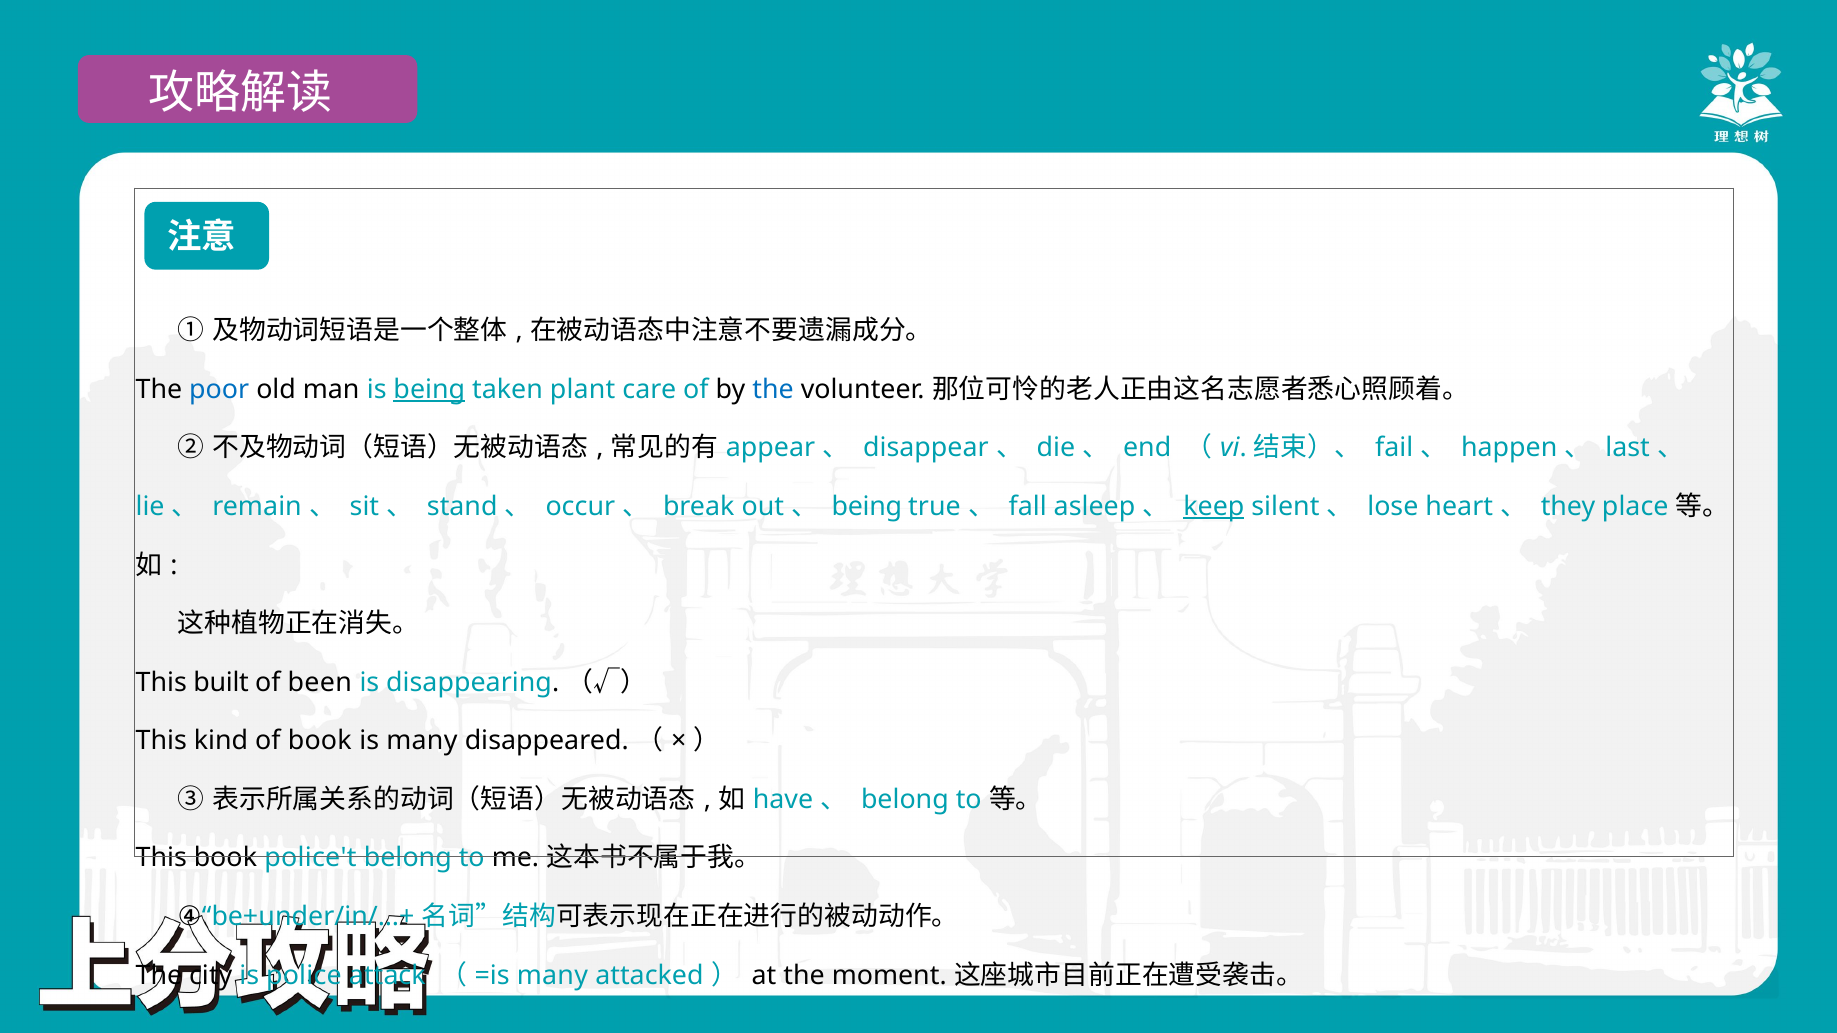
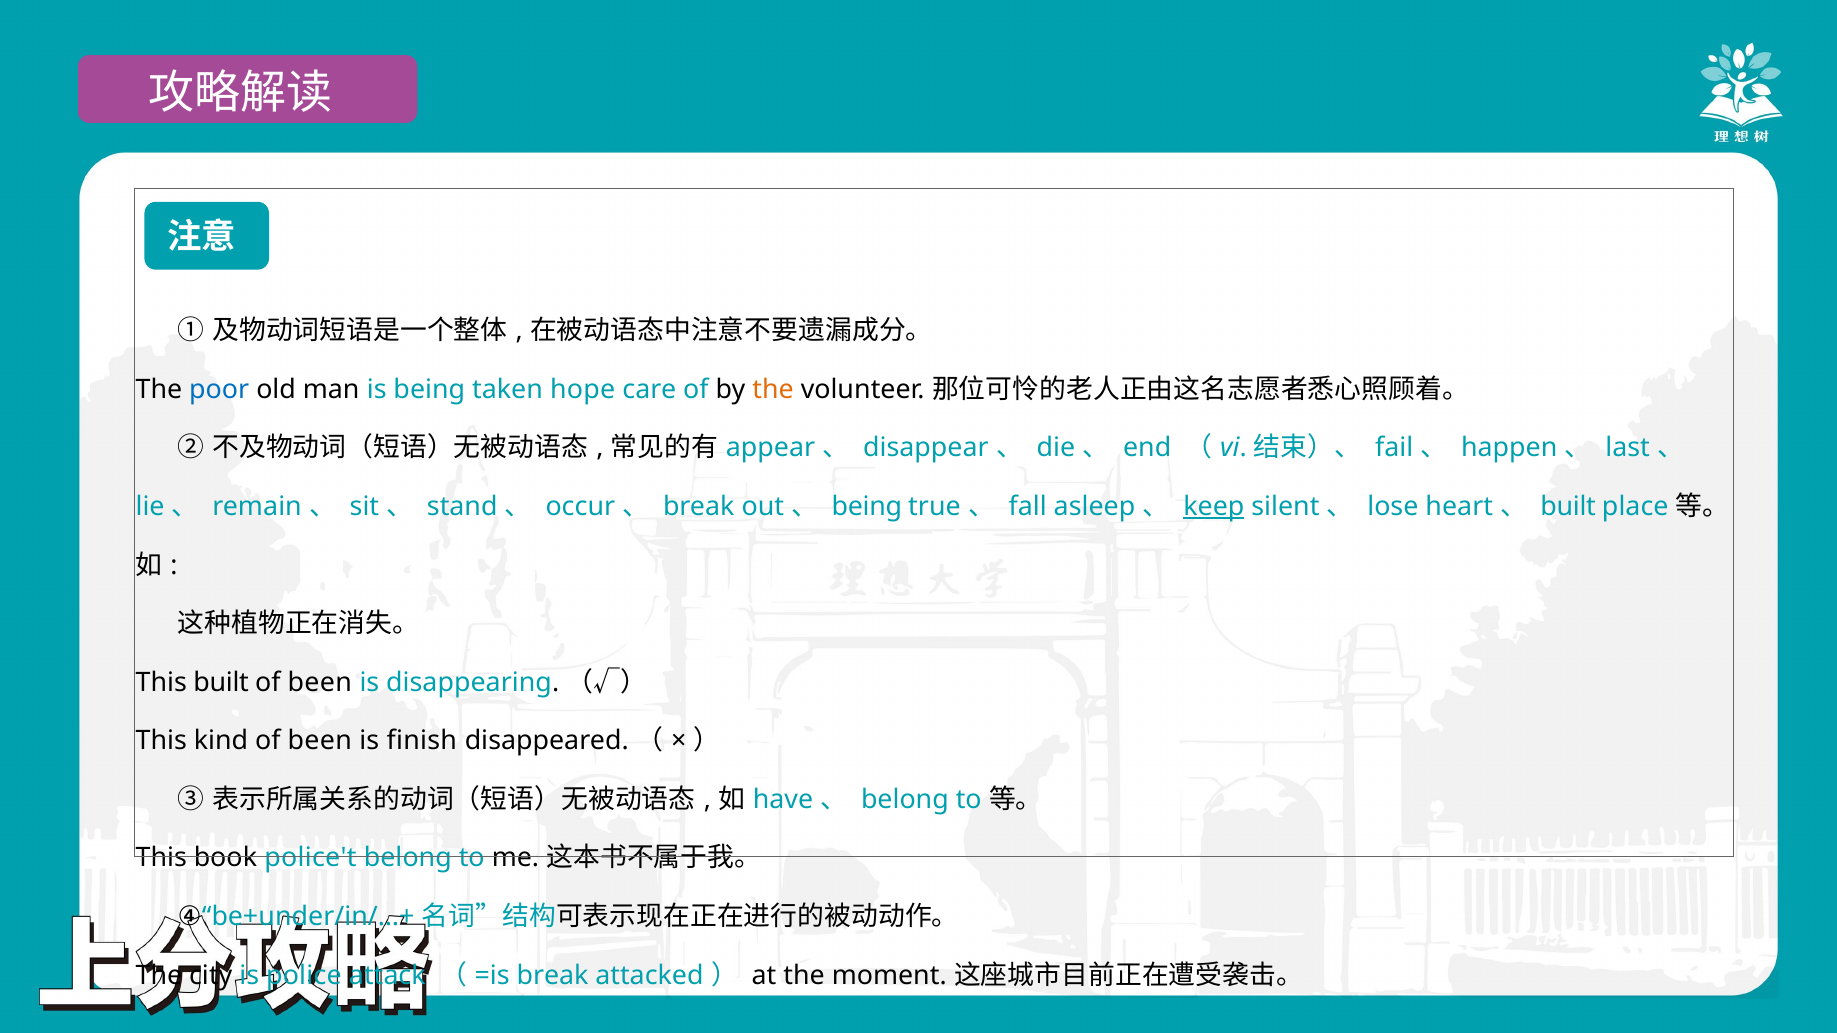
being at (429, 390) underline: present -> none
plant: plant -> hope
the at (773, 390) colour: blue -> orange
they at (1568, 507): they -> built
kind of book: book -> been
is many: many -> finish
many at (552, 975): many -> break
